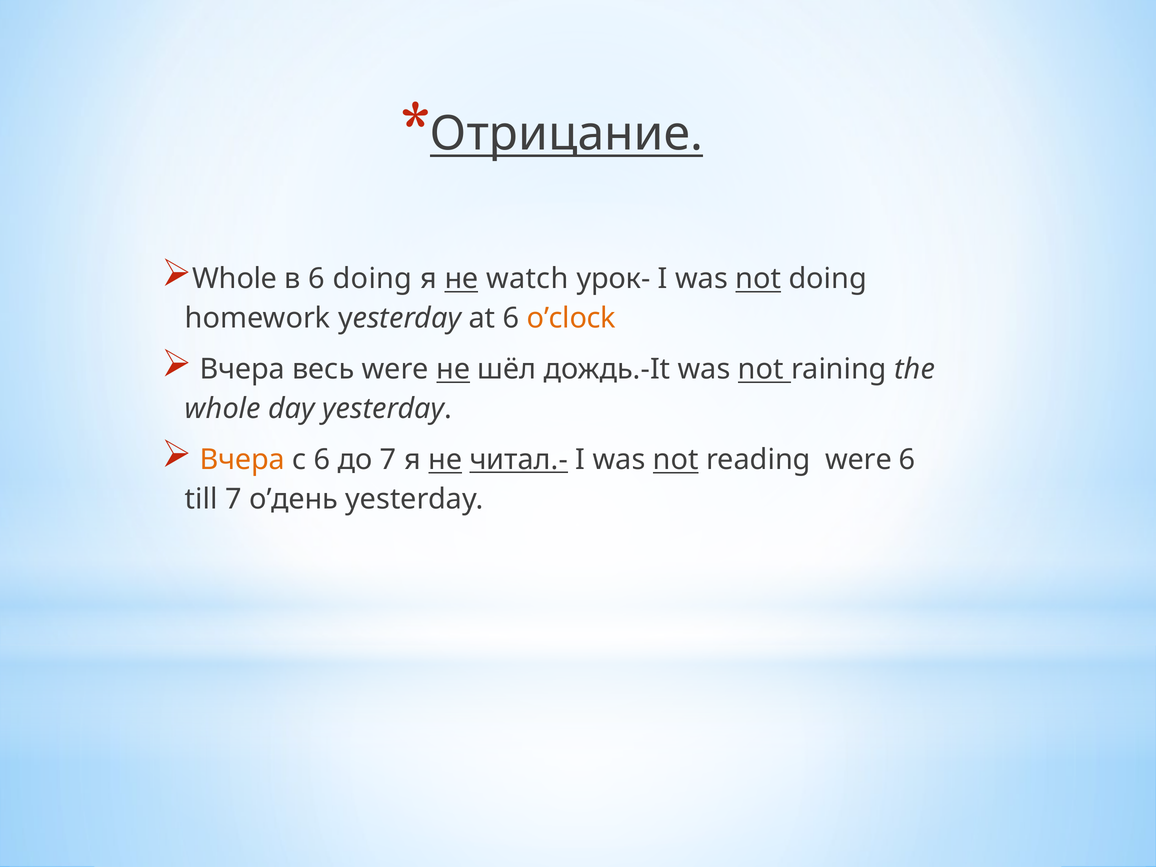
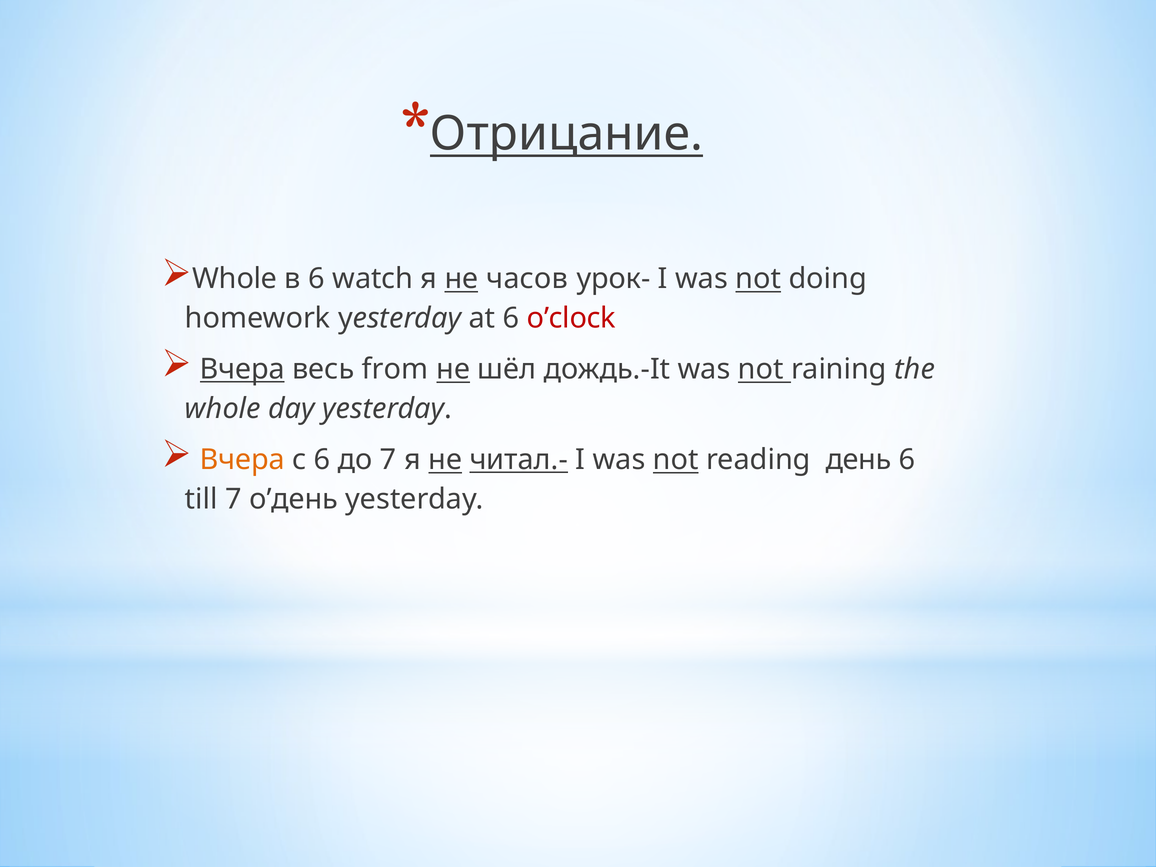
6 doing: doing -> watch
watch: watch -> часов
o’clock colour: orange -> red
Вчера at (242, 369) underline: none -> present
весь were: were -> from
reading were: were -> день
